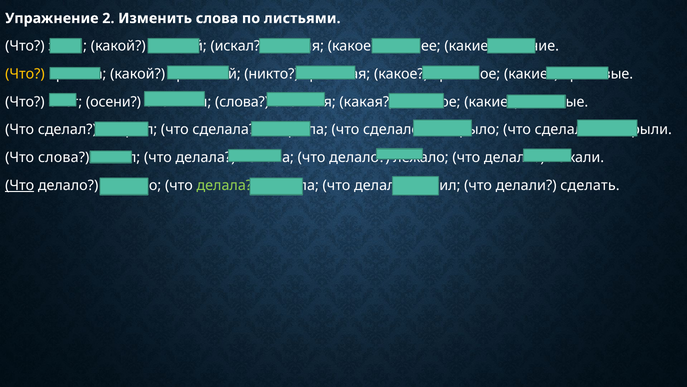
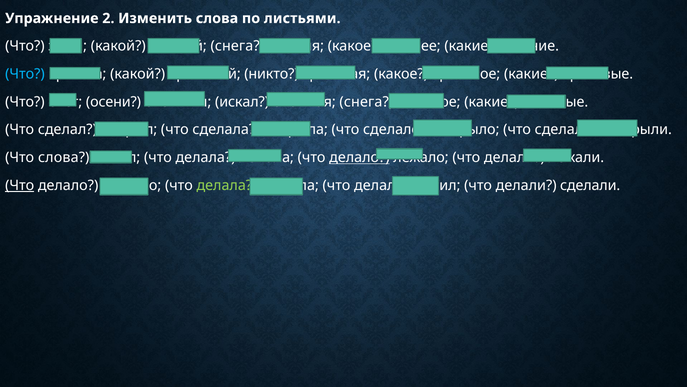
искал at (237, 46): искал -> снега
Что at (25, 74) colour: yellow -> light blue
слова at (242, 102): слова -> искал
какая at (366, 102): какая -> снега
делало at (359, 157) underline: none -> present
делали сделать: сделать -> сделали
